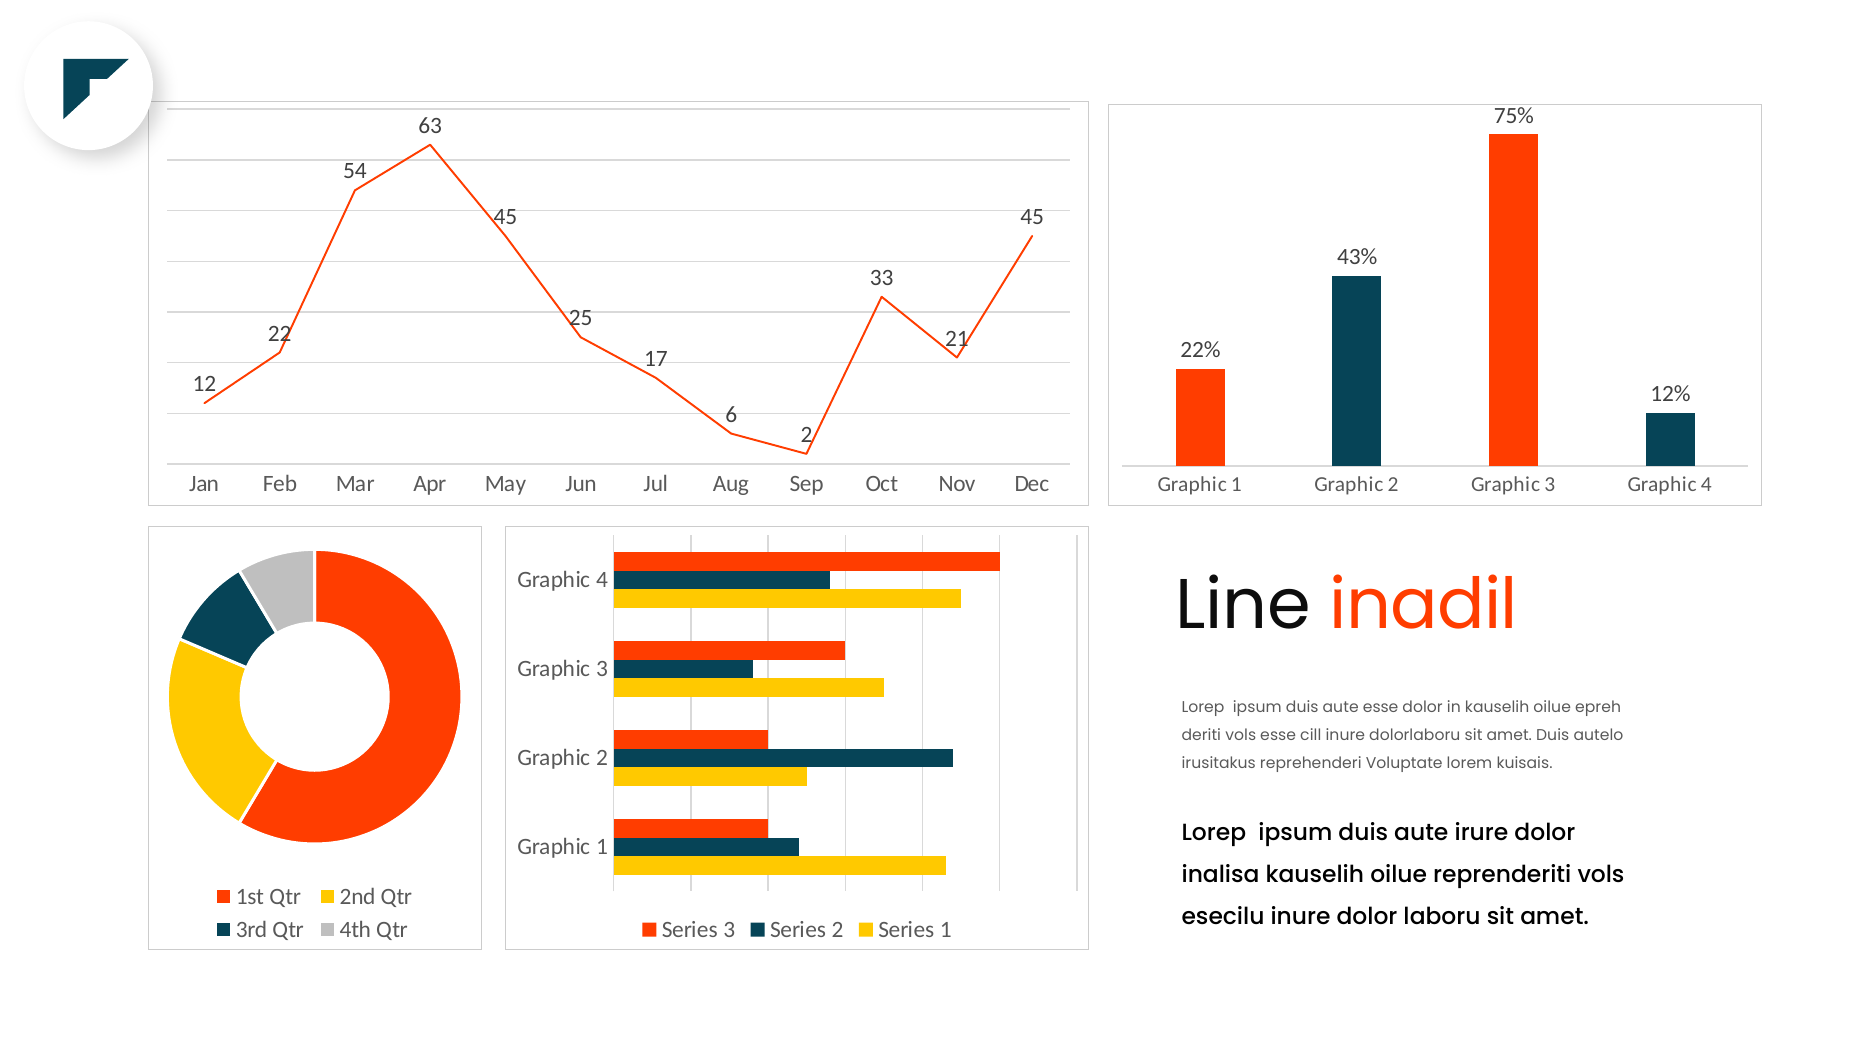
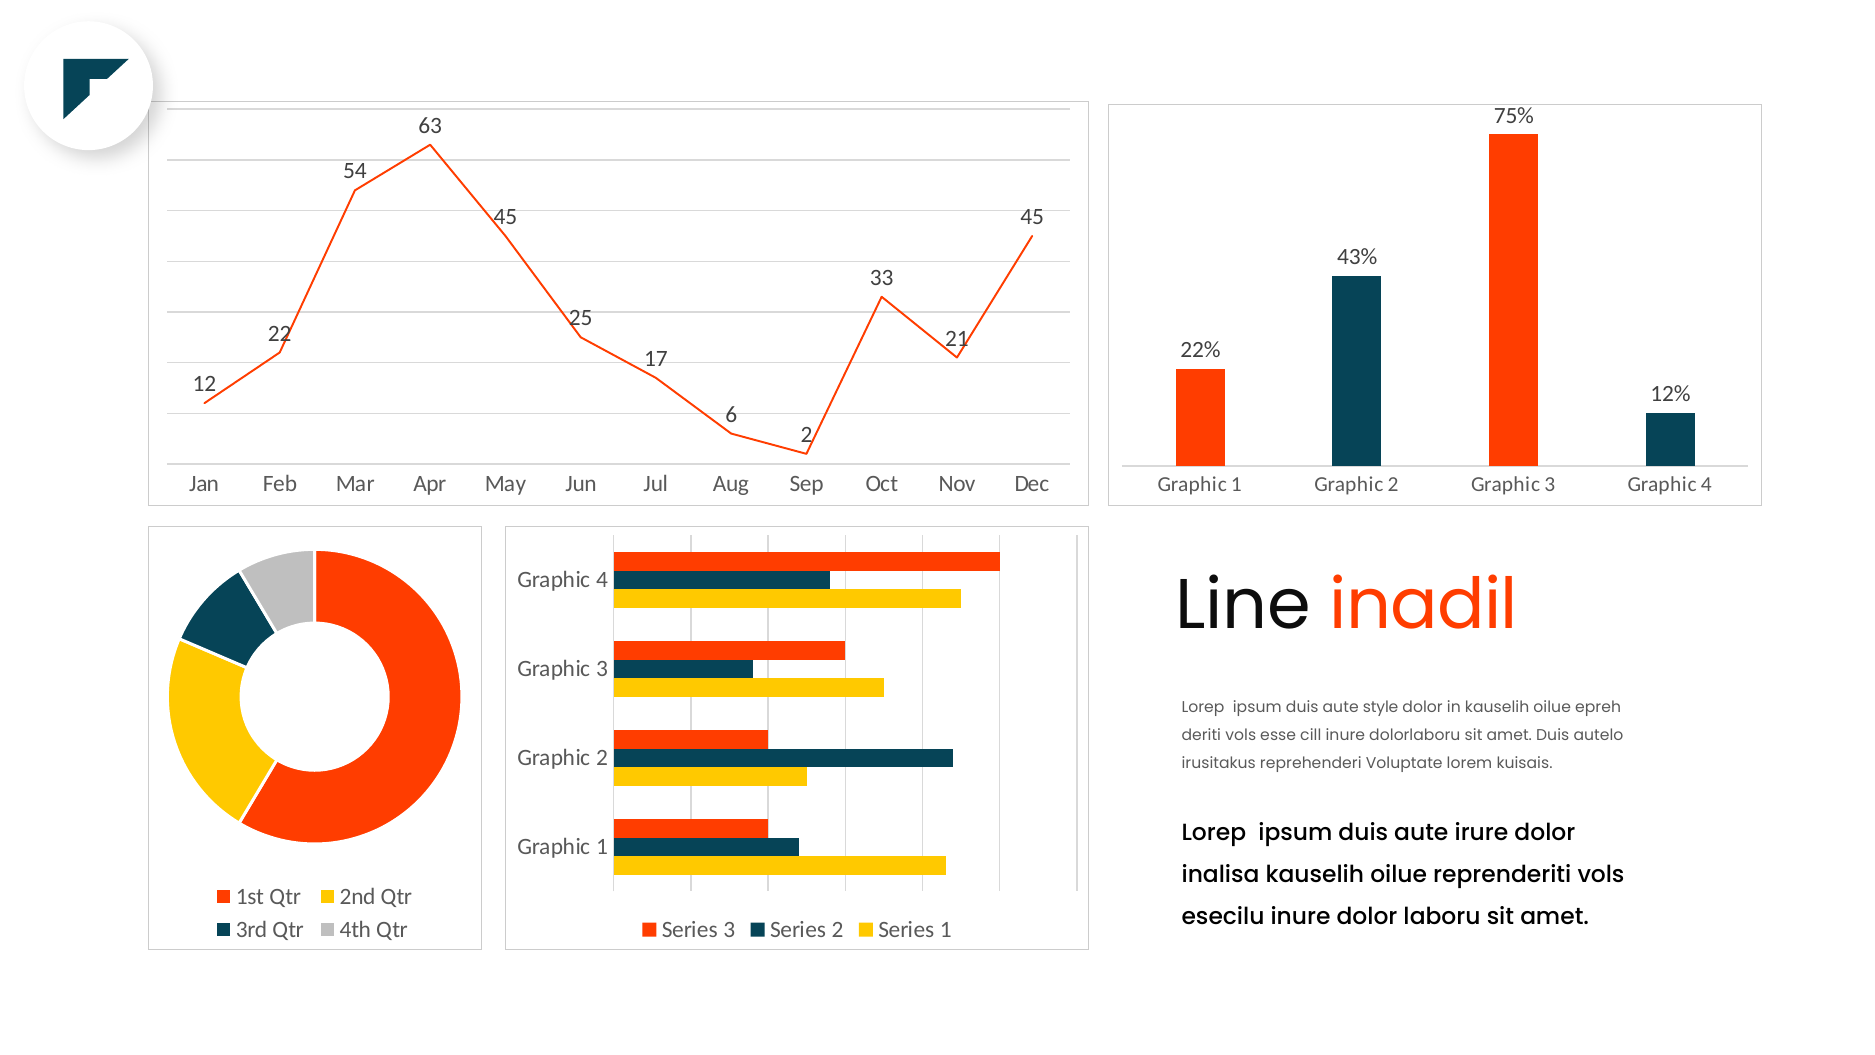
aute esse: esse -> style
